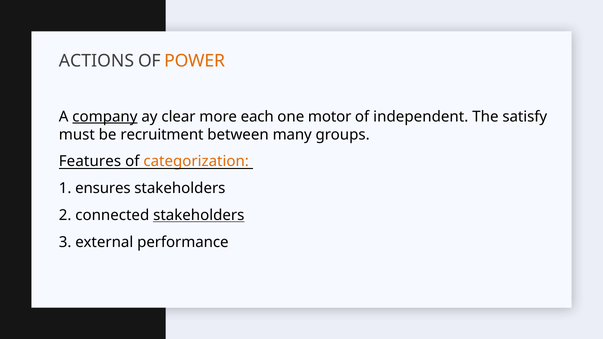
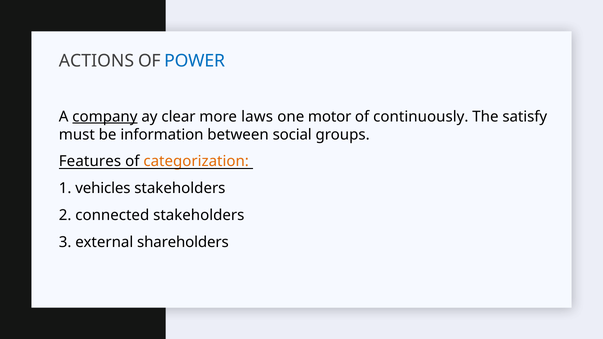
POWER colour: orange -> blue
each: each -> laws
independent: independent -> continuously
recruitment: recruitment -> information
many: many -> social
ensures: ensures -> vehicles
stakeholders at (199, 215) underline: present -> none
performance: performance -> shareholders
